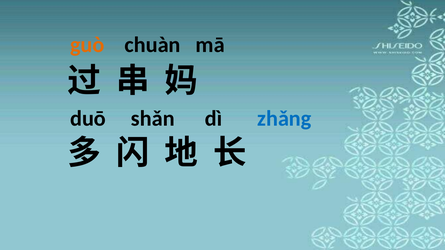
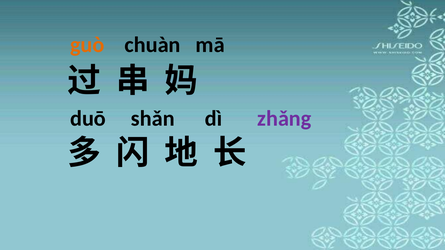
zhǎng colour: blue -> purple
